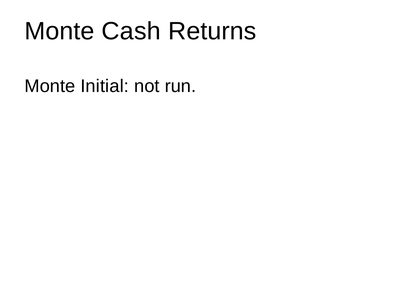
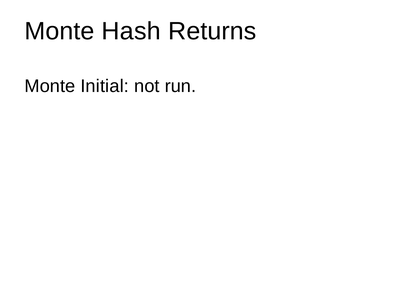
Cash: Cash -> Hash
